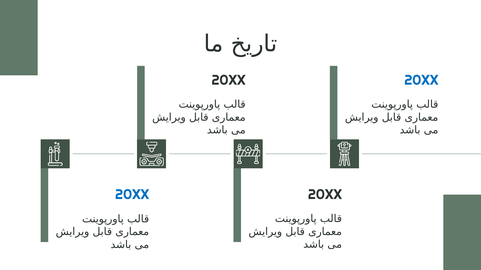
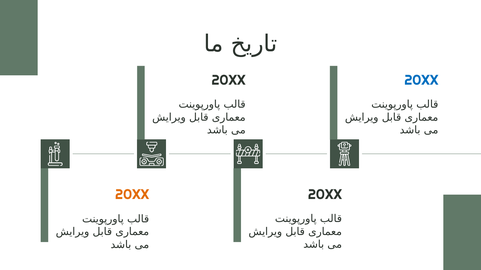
20XX at (132, 195) colour: blue -> orange
